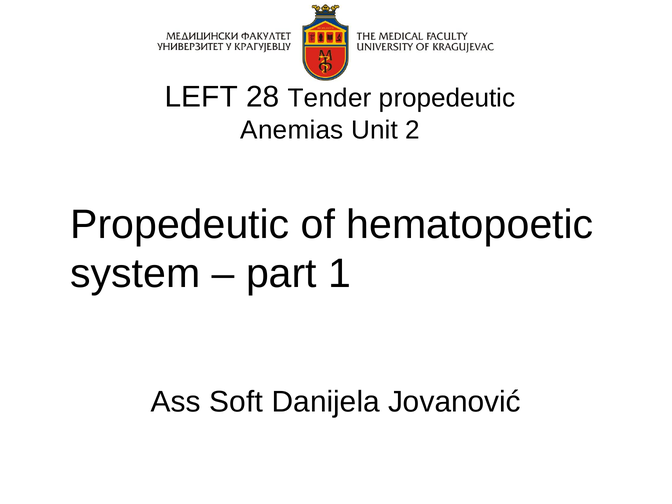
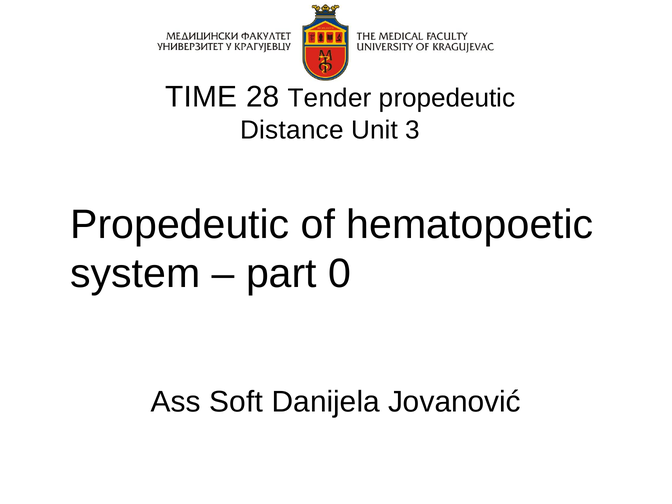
LEFT: LEFT -> TIME
Anemias: Anemias -> Distance
2: 2 -> 3
1: 1 -> 0
